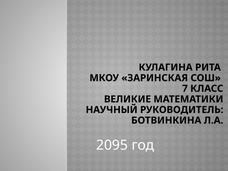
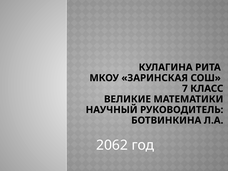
2095: 2095 -> 2062
